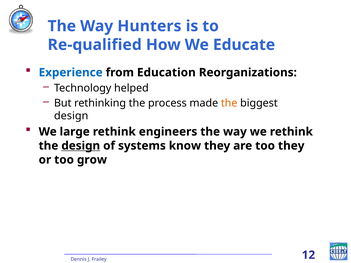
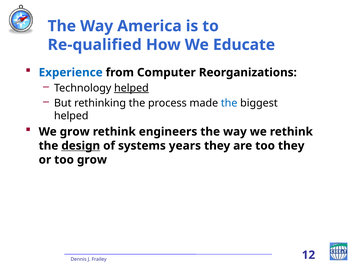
Hunters: Hunters -> America
from Education: Education -> Computer
helped at (131, 88) underline: none -> present
the at (229, 103) colour: orange -> blue
design at (71, 116): design -> helped
We large: large -> grow
know: know -> years
